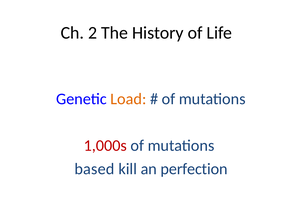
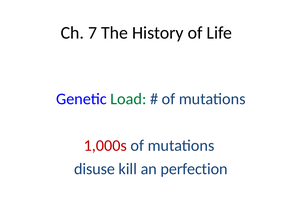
2: 2 -> 7
Load colour: orange -> green
based: based -> disuse
